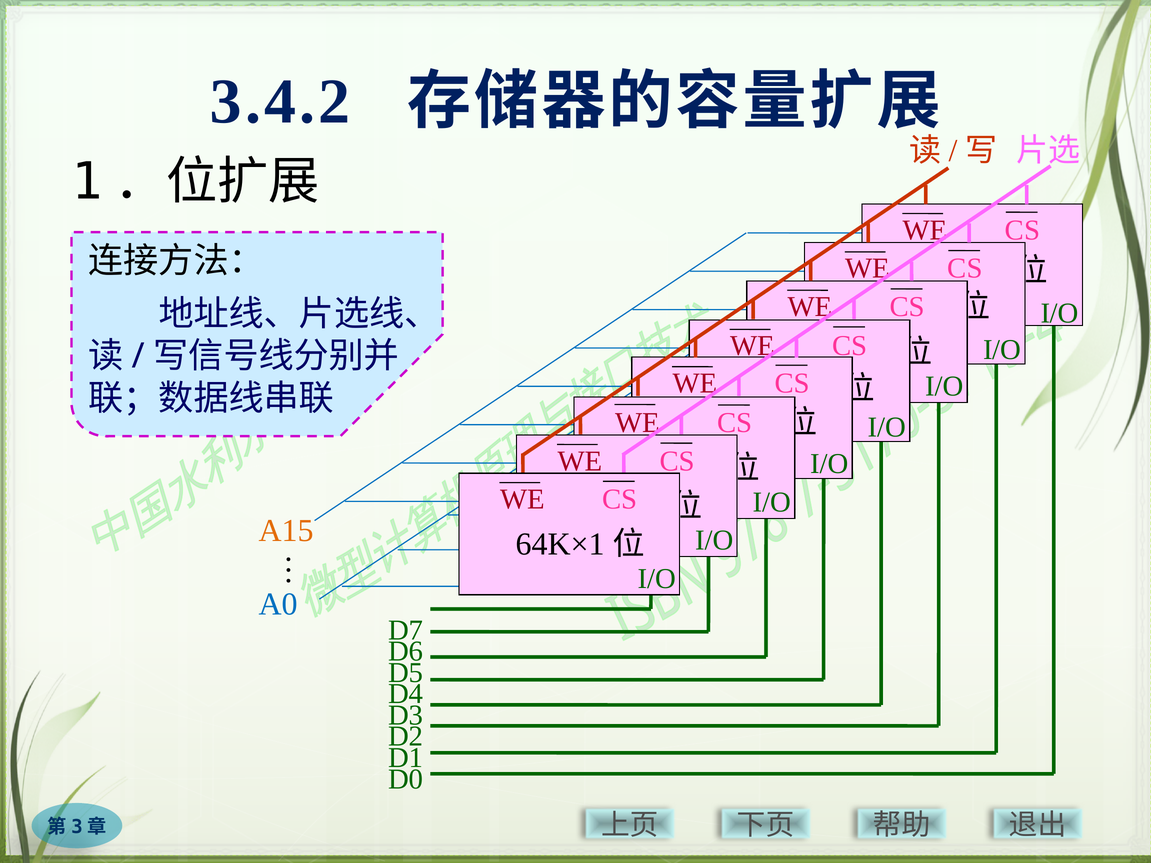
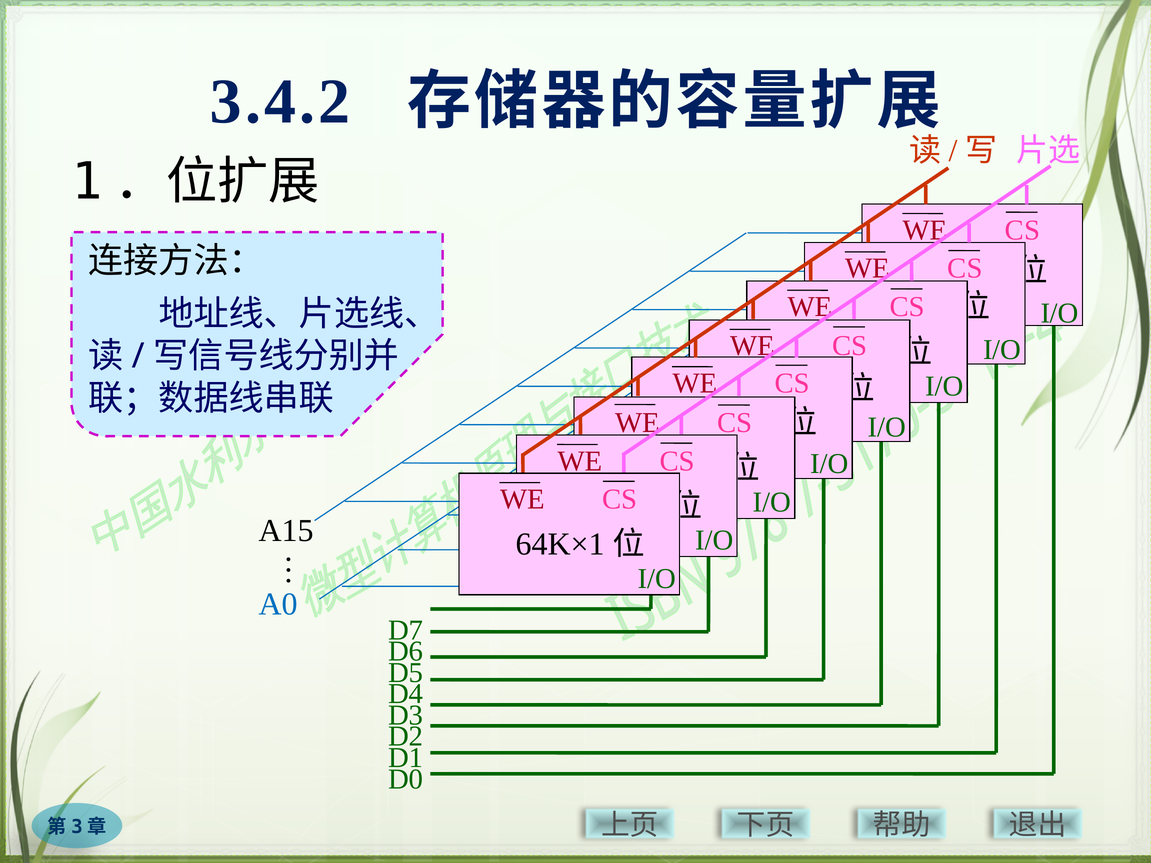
A15 colour: orange -> black
